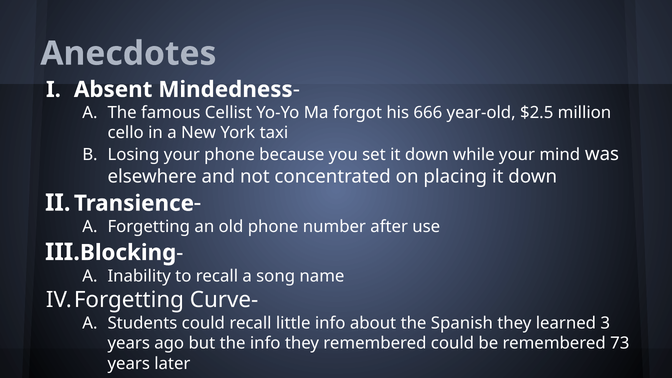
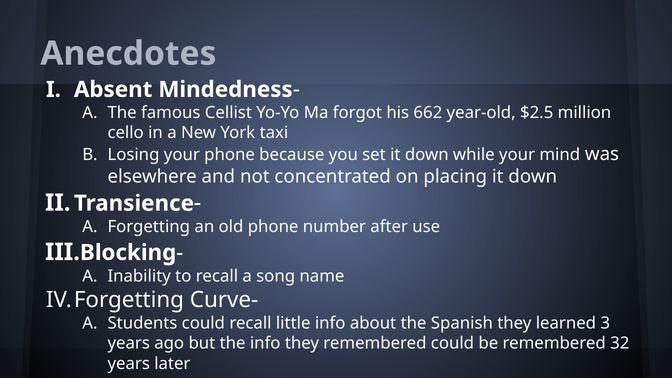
666: 666 -> 662
73: 73 -> 32
